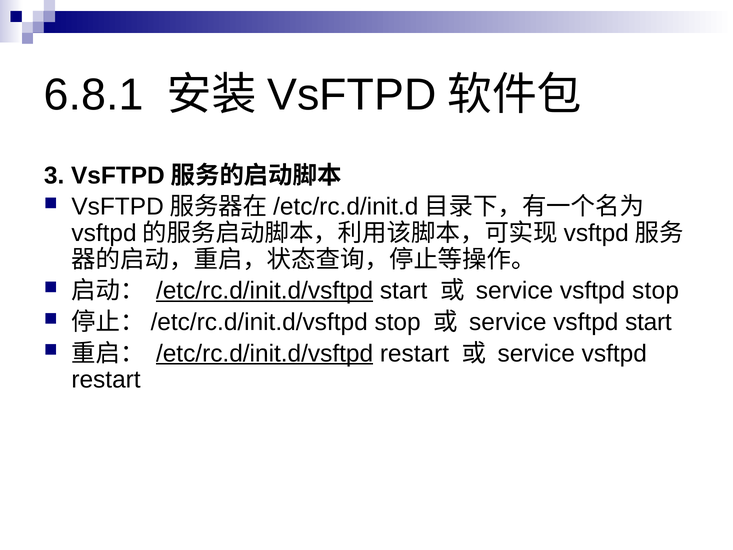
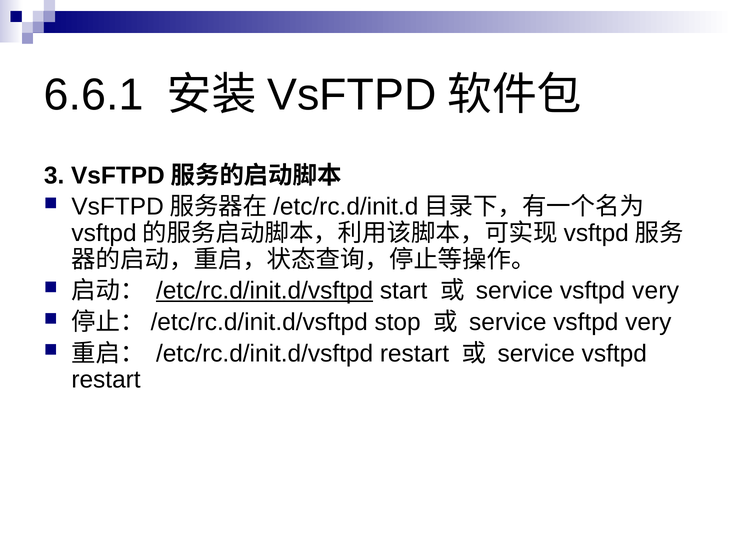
6.8.1: 6.8.1 -> 6.6.1
stop at (656, 291): stop -> very
start at (648, 322): start -> very
/etc/rc.d/init.d/vsftpd at (265, 353) underline: present -> none
